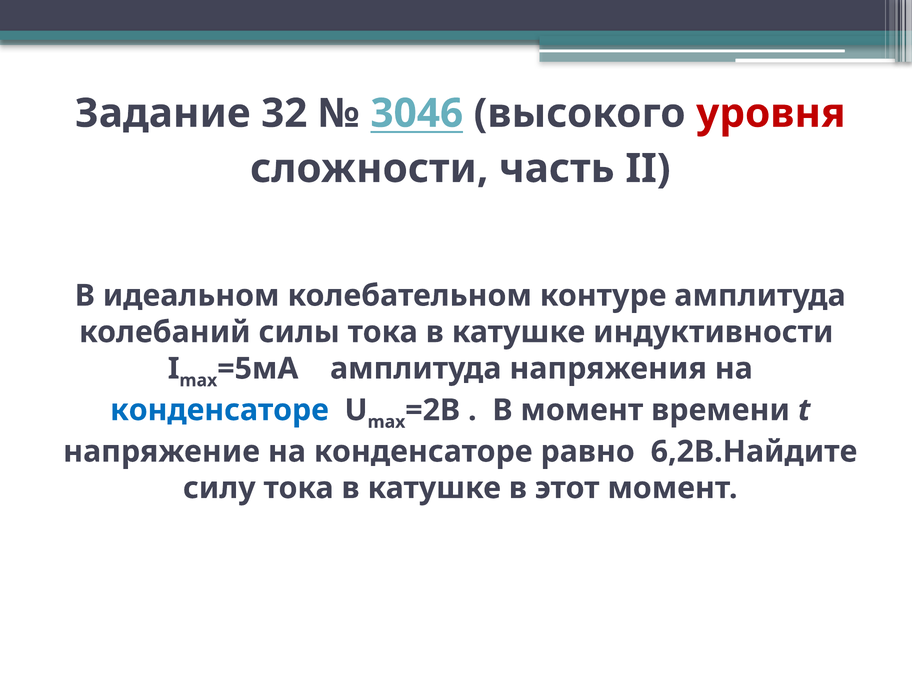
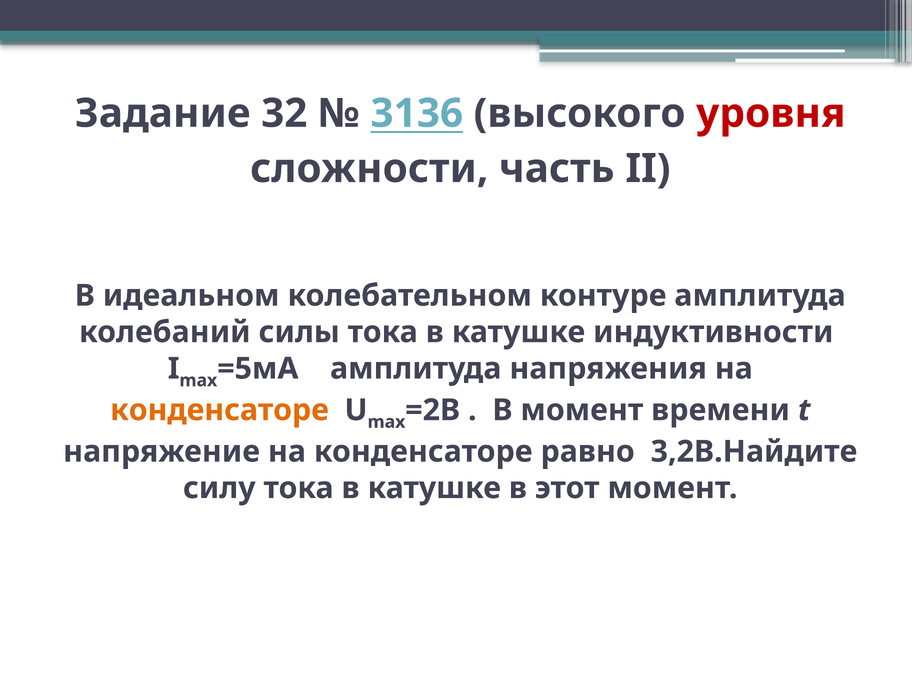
3046: 3046 -> 3136
конденсаторе at (220, 410) colour: blue -> orange
6,2В.Найдите: 6,2В.Найдите -> 3,2В.Найдите
